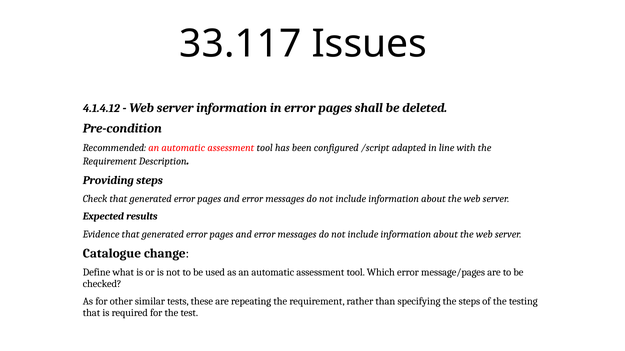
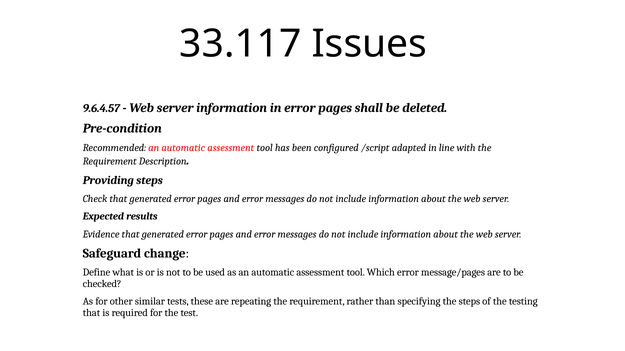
4.1.4.12: 4.1.4.12 -> 9.6.4.57
Catalogue: Catalogue -> Safeguard
